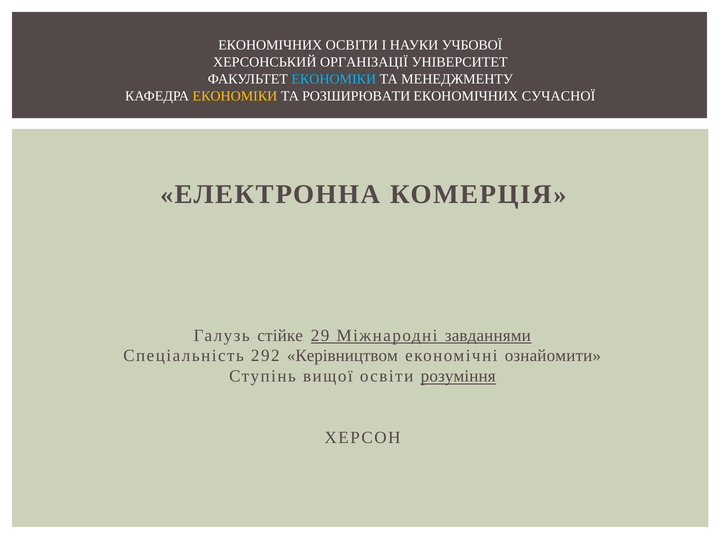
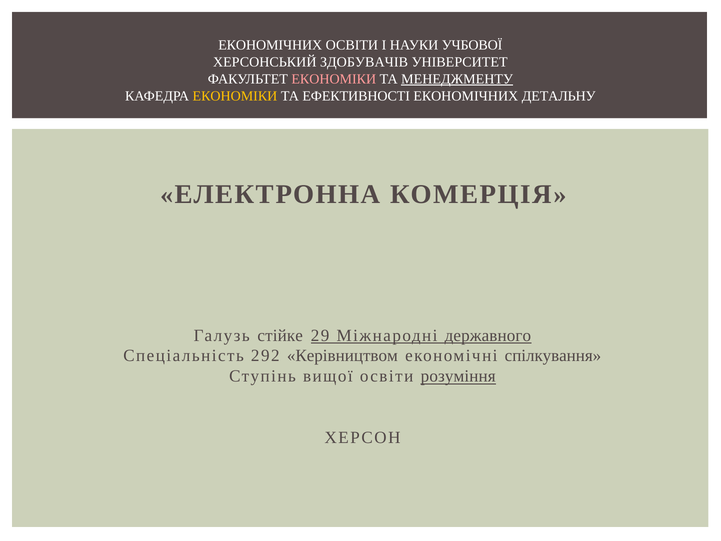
ОРГАНІЗАЦІЇ: ОРГАНІЗАЦІЇ -> ЗДОБУВАЧІВ
ЕКОНОМІКИ at (334, 79) colour: light blue -> pink
МЕНЕДЖМЕНТУ underline: none -> present
РОЗШИРЮВАТИ: РОЗШИРЮВАТИ -> ЕФЕКТИВНОСТІ
СУЧАСНОЇ: СУЧАСНОЇ -> ДЕТАЛЬНУ
завданнями: завданнями -> державного
ознайомити: ознайомити -> спілкування
